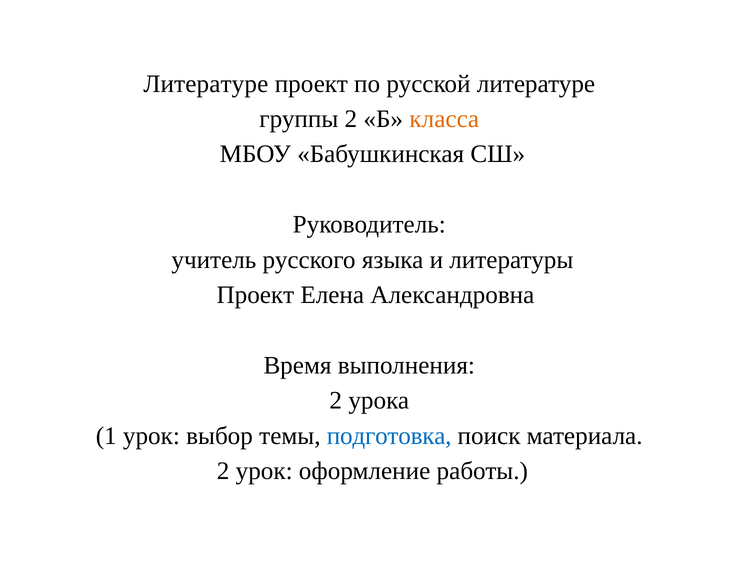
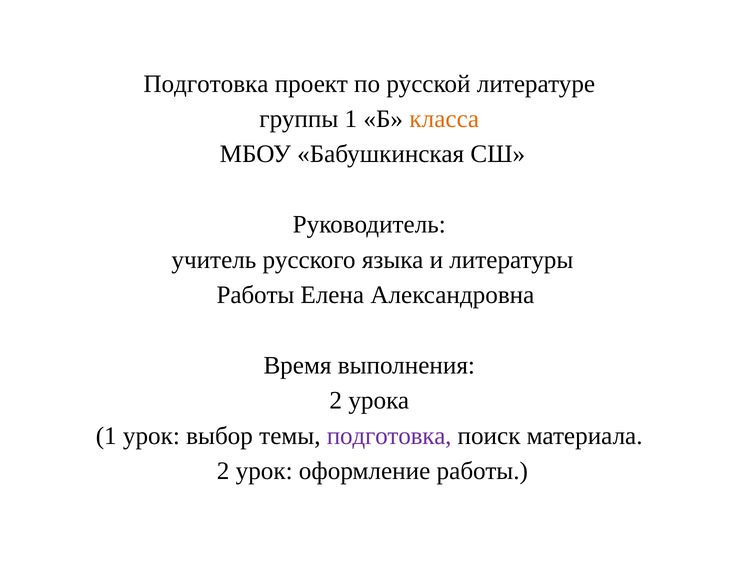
Литературе at (206, 84): Литературе -> Подготовка
группы 2: 2 -> 1
Проект at (255, 295): Проект -> Работы
подготовка at (389, 436) colour: blue -> purple
